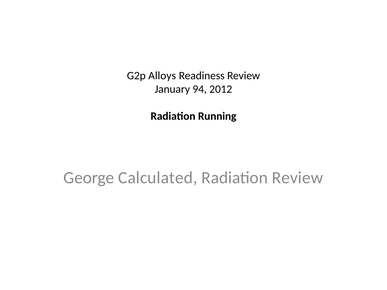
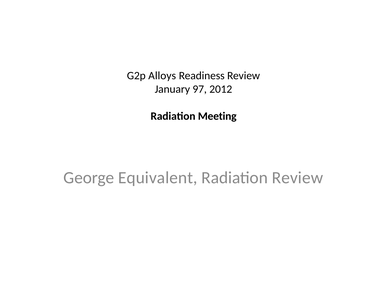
94: 94 -> 97
Running: Running -> Meeting
Calculated: Calculated -> Equivalent
